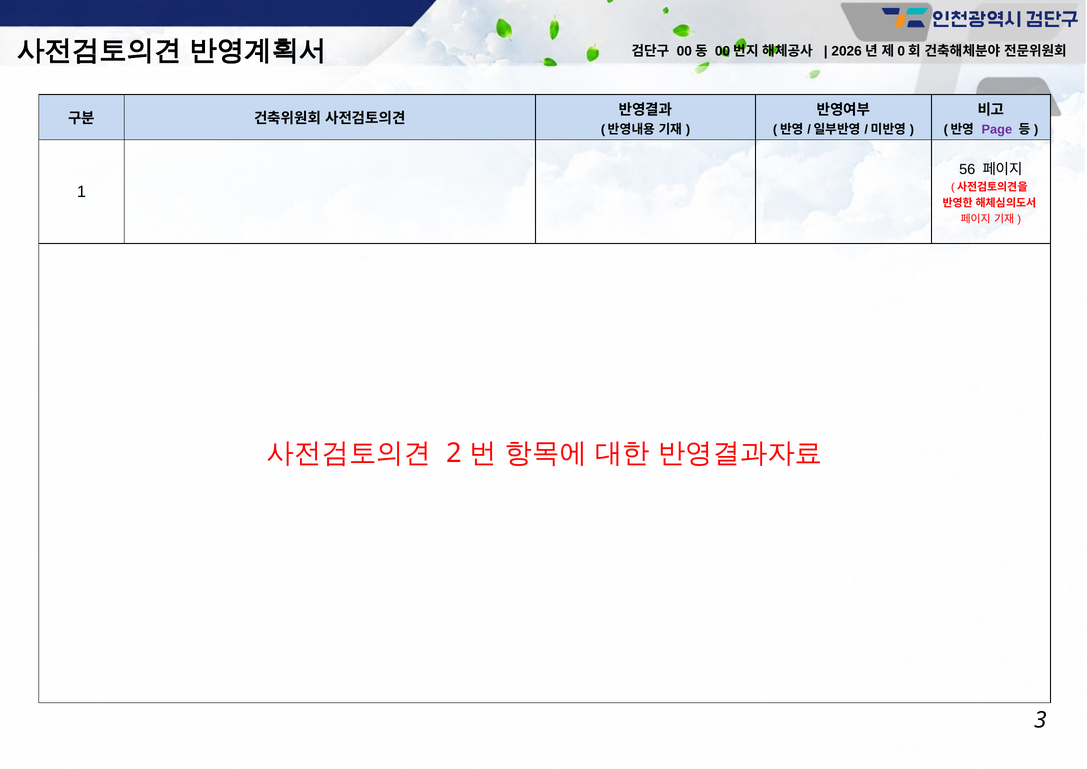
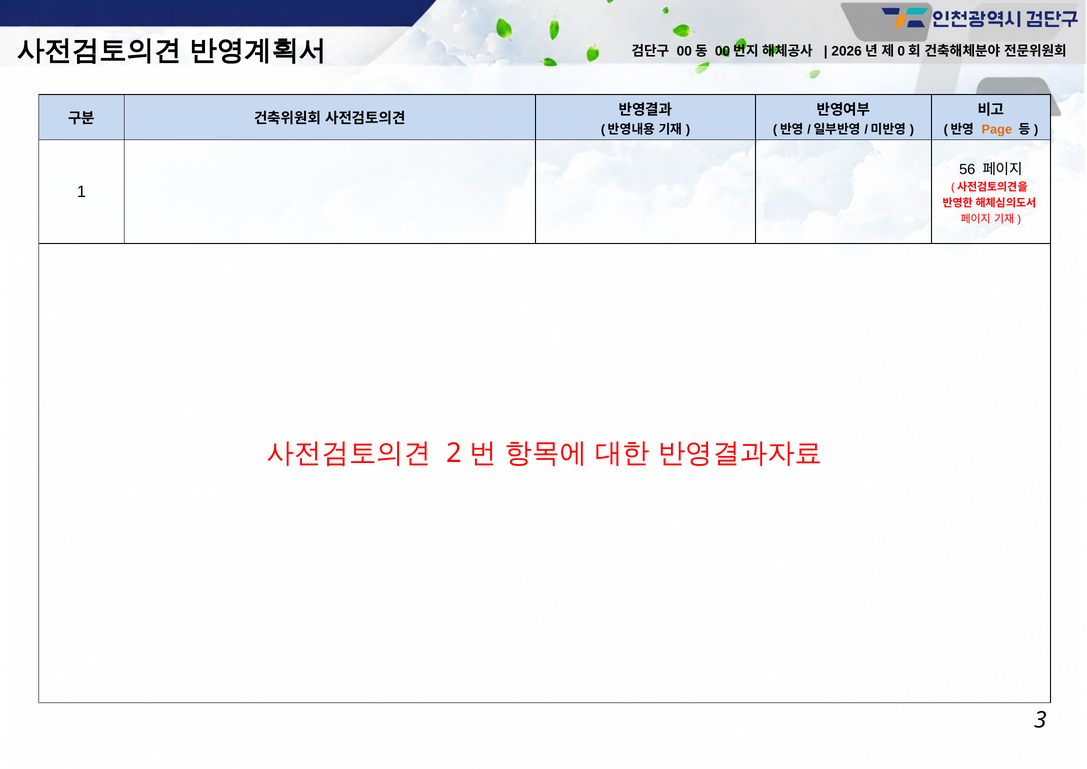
Page colour: purple -> orange
